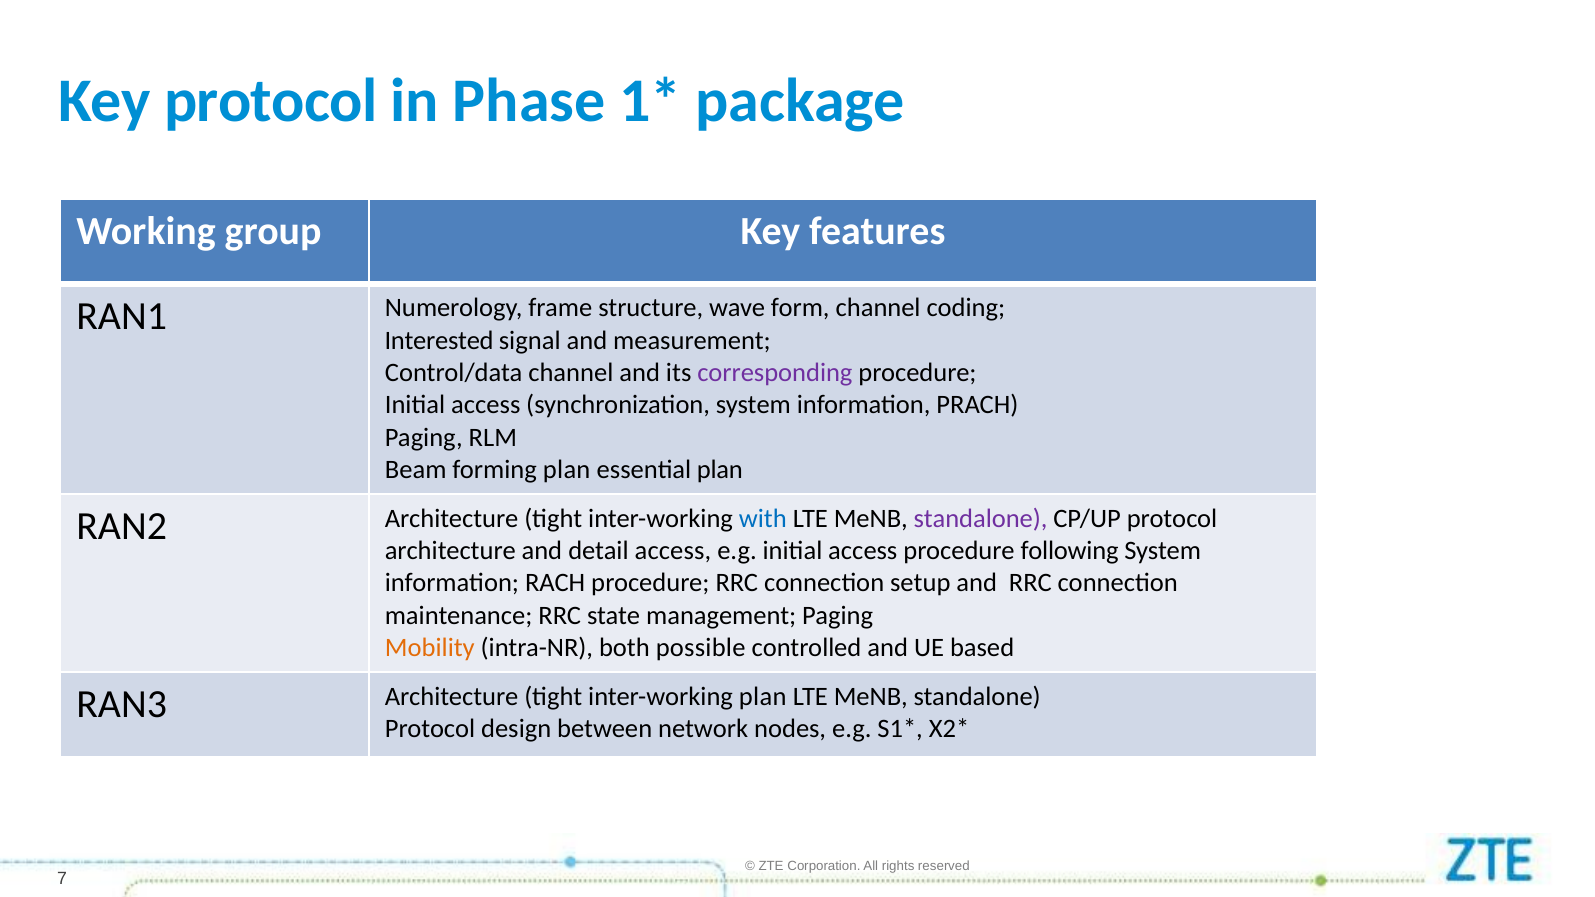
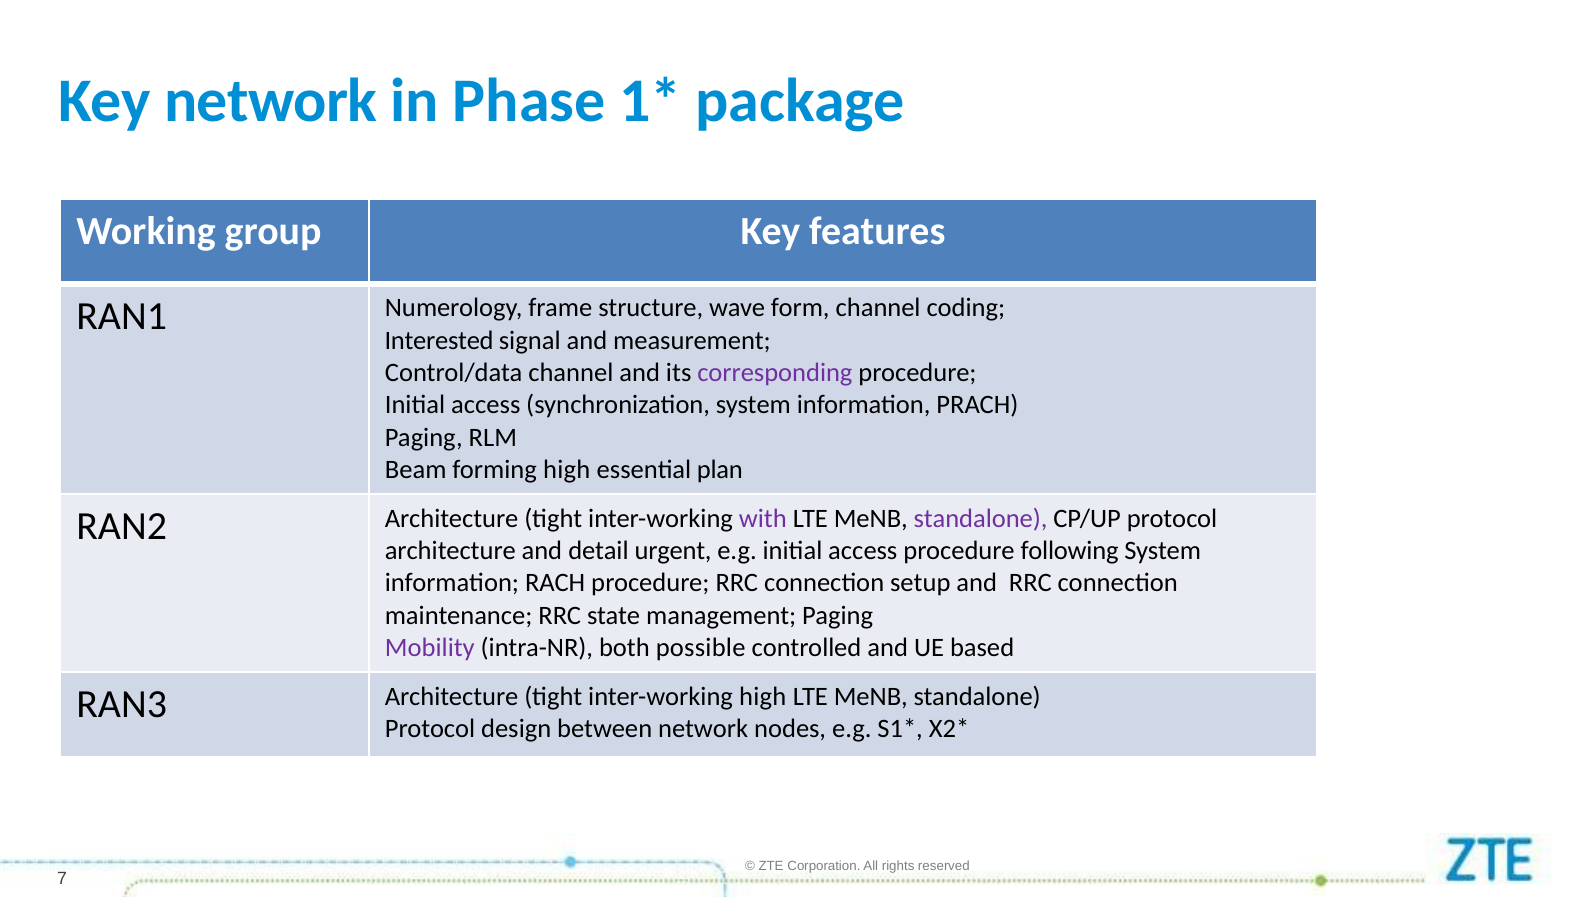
Key protocol: protocol -> network
forming plan: plan -> high
with colour: blue -> purple
detail access: access -> urgent
Mobility colour: orange -> purple
inter-working plan: plan -> high
